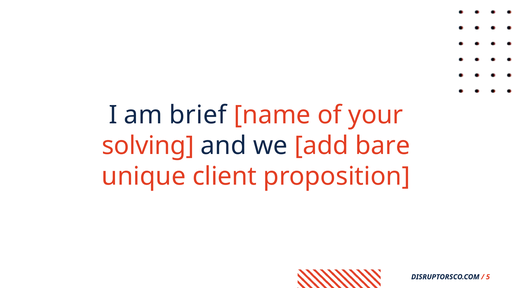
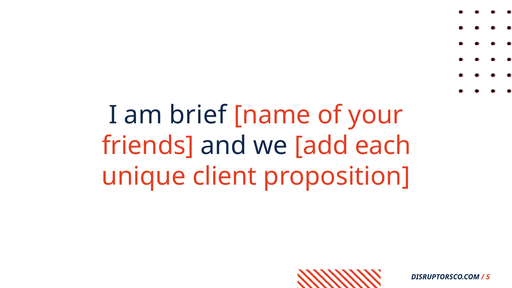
solving: solving -> friends
bare: bare -> each
